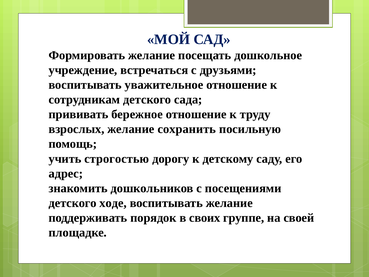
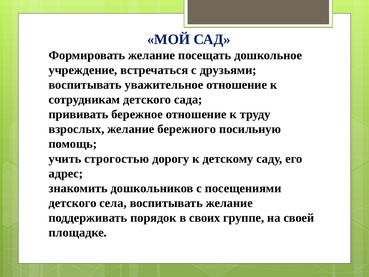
сохранить: сохранить -> бережного
ходе: ходе -> села
